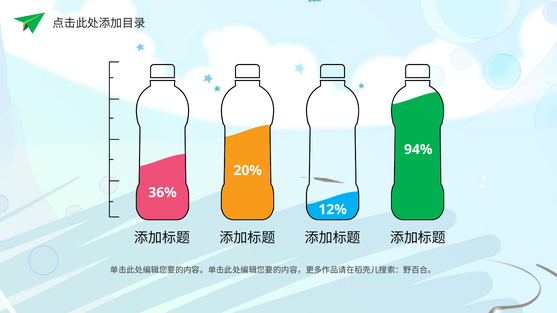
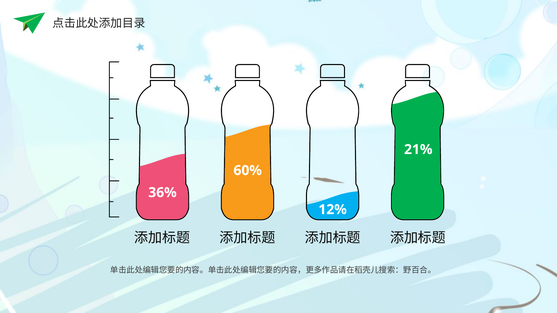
94%: 94% -> 21%
20%: 20% -> 60%
